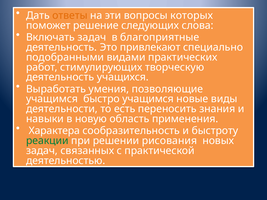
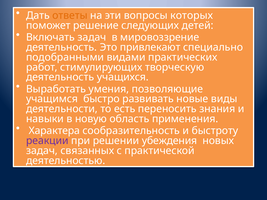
слова: слова -> детей
благоприятные: благоприятные -> мировоззрение
быстро учащимся: учащимся -> развивать
реакции colour: green -> purple
рисования: рисования -> убеждения
